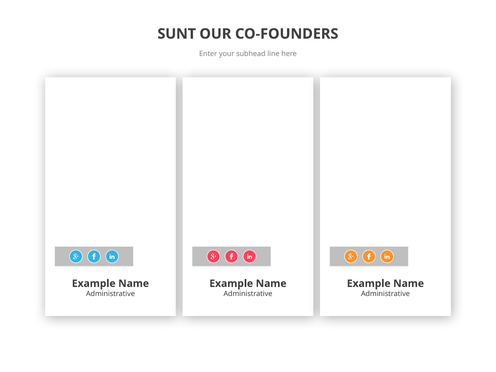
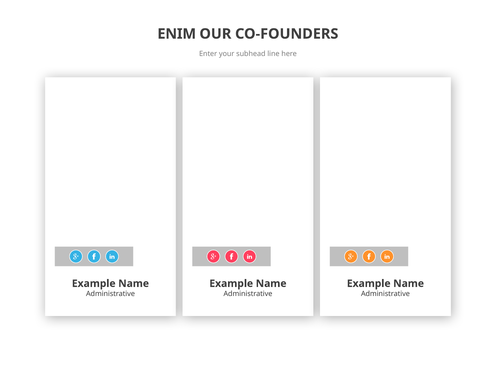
SUNT: SUNT -> ENIM
